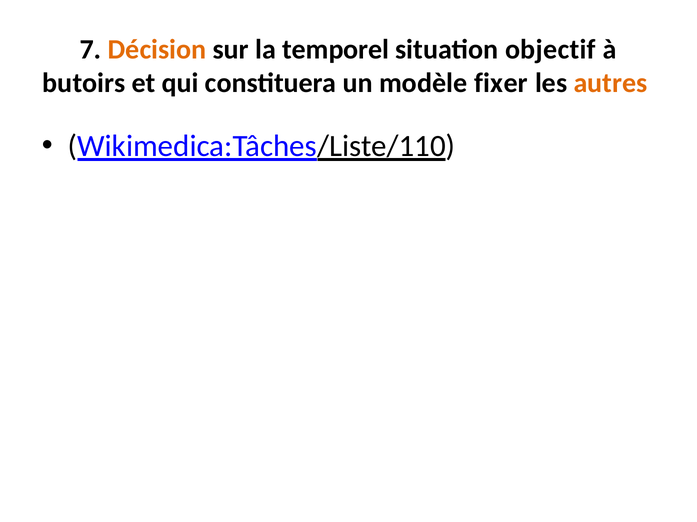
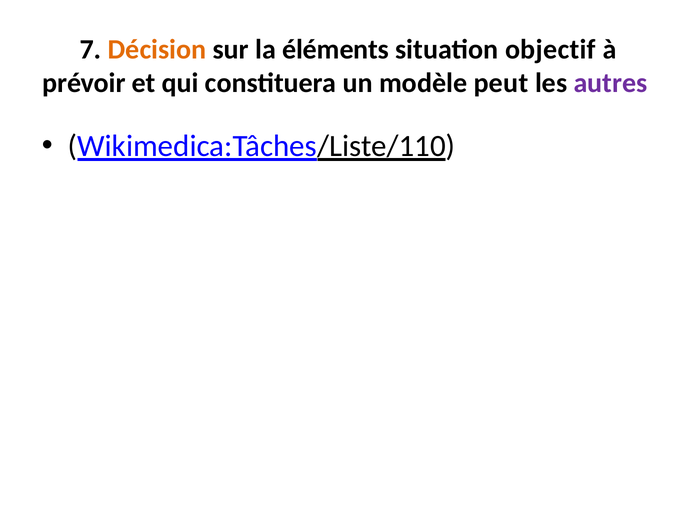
temporel: temporel -> éléments
butoirs: butoirs -> prévoir
fixer: fixer -> peut
autres colour: orange -> purple
